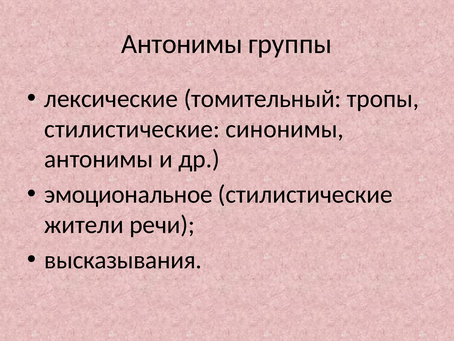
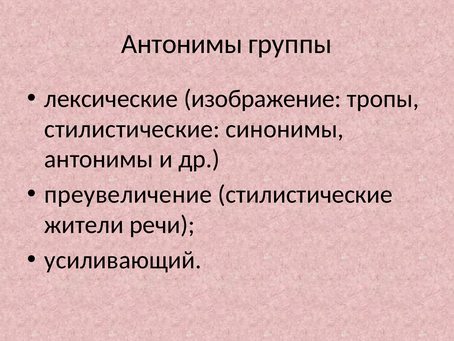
томительный: томительный -> изображение
эмоциональное: эмоциональное -> преувеличение
высказывания: высказывания -> усиливающий
